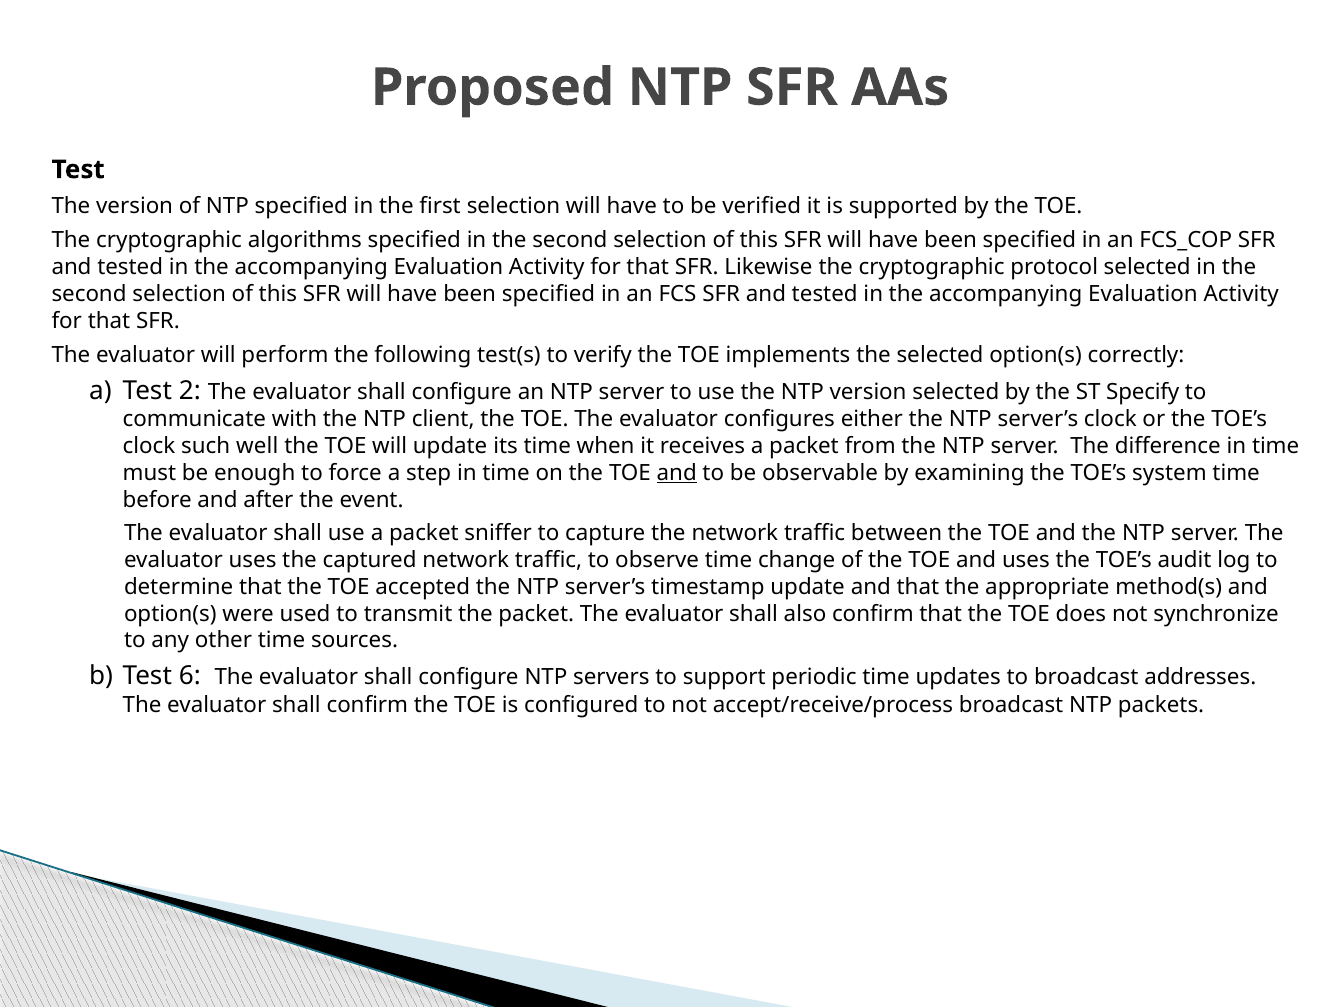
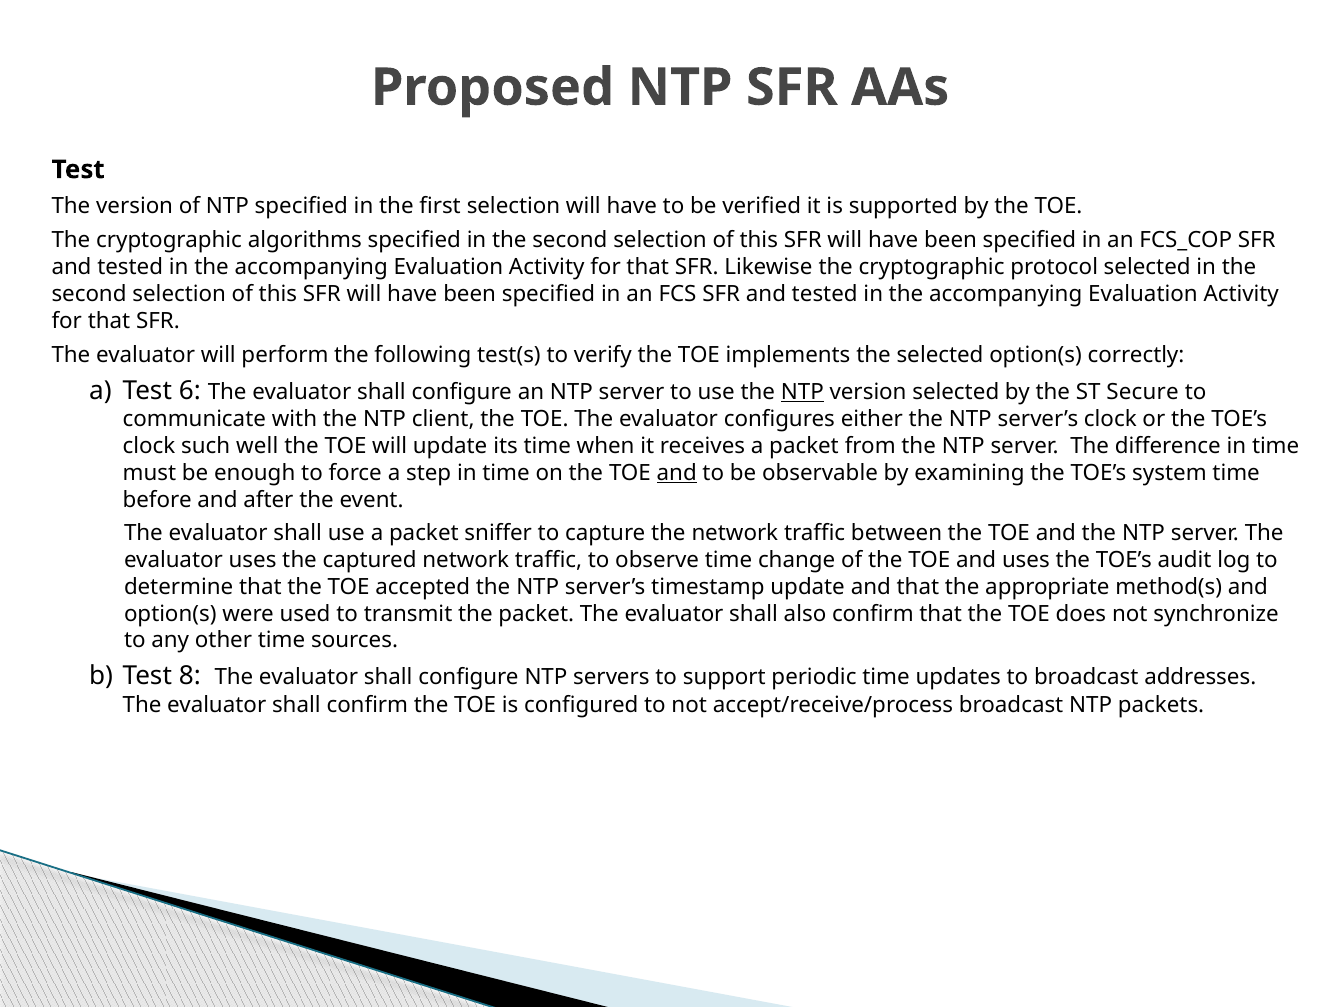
2: 2 -> 6
NTP at (802, 392) underline: none -> present
Specify: Specify -> Secure
6: 6 -> 8
